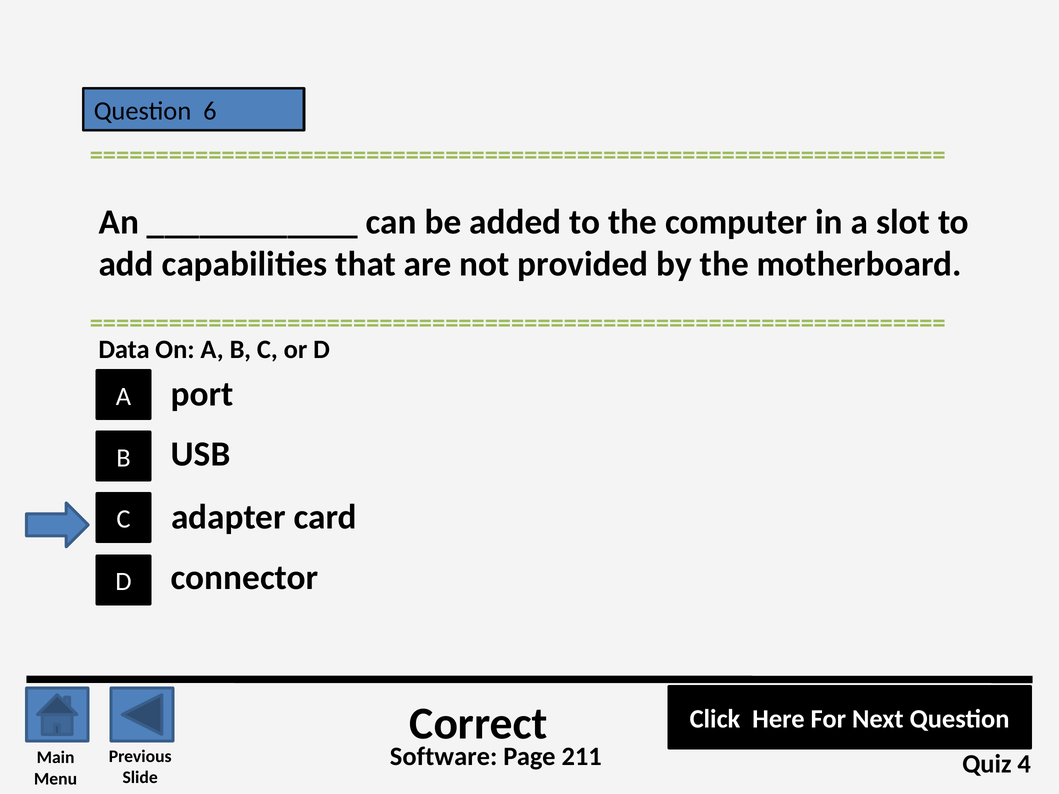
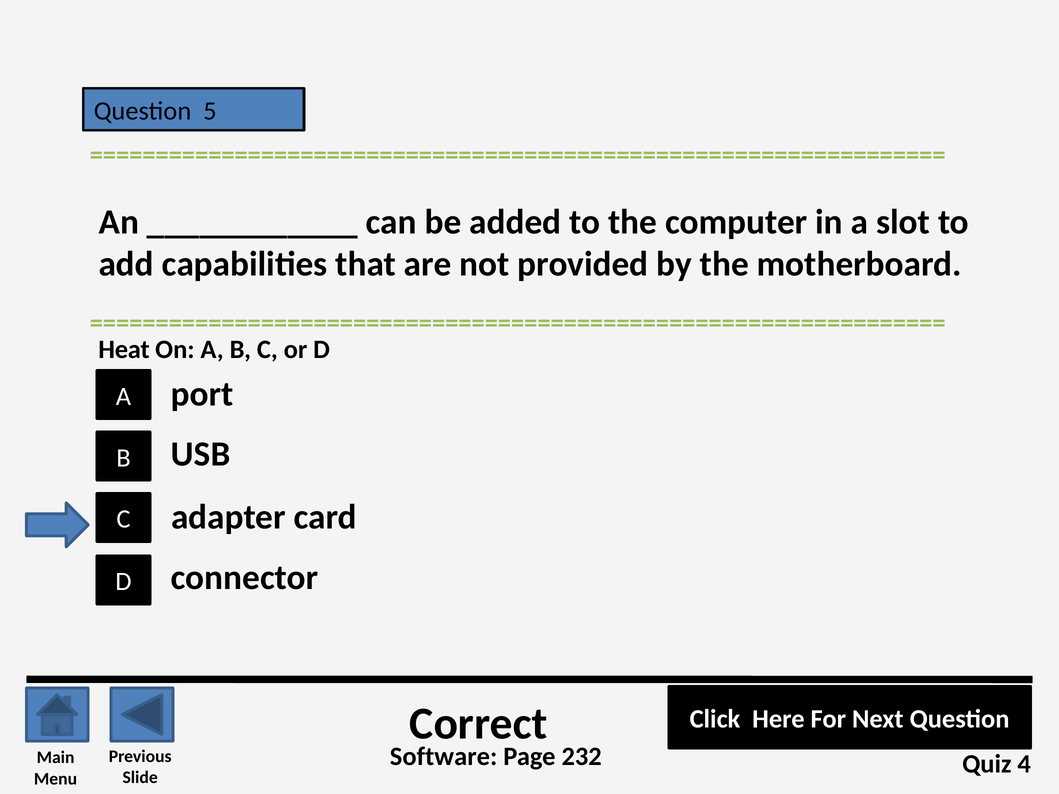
6: 6 -> 5
Data: Data -> Heat
211: 211 -> 232
